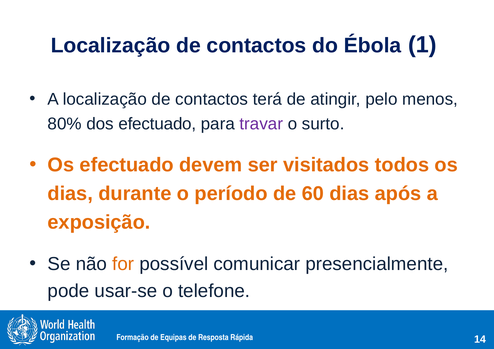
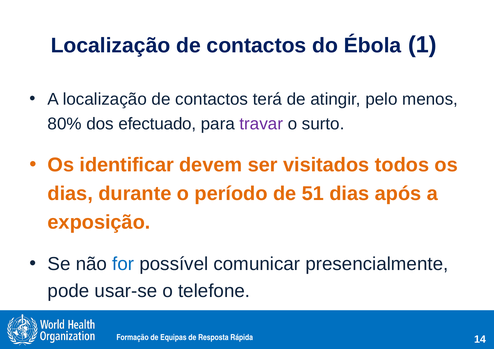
Os efectuado: efectuado -> identificar
60: 60 -> 51
for colour: orange -> blue
